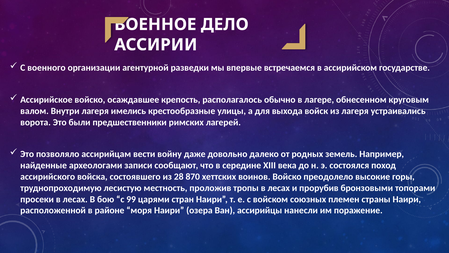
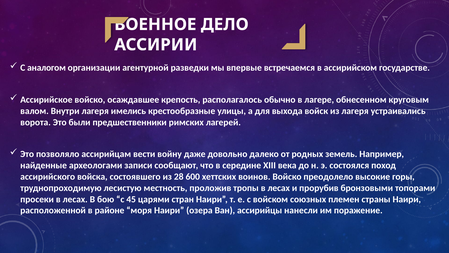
военного: военного -> аналогом
870: 870 -> 600
99: 99 -> 45
